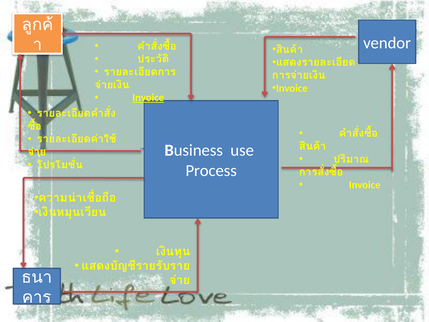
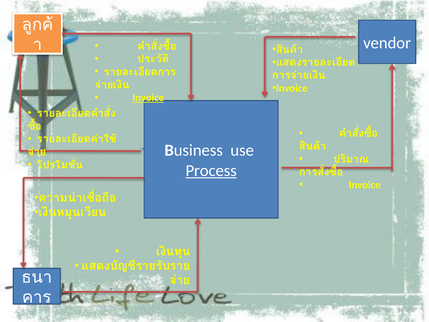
Process underline: none -> present
